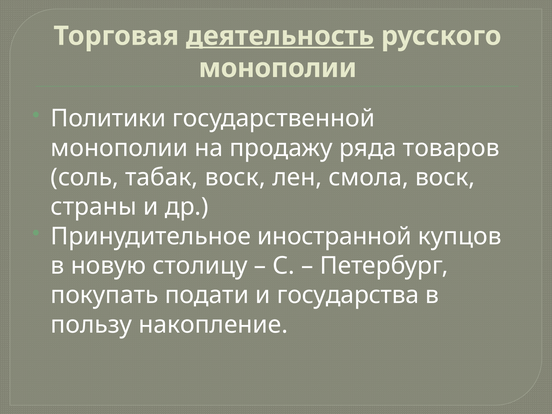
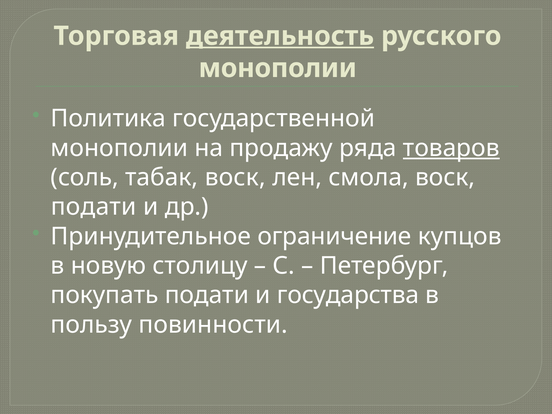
Политики: Политики -> Политика
товаров underline: none -> present
страны at (94, 207): страны -> подати
иностранной: иностранной -> ограничение
накопление: накопление -> повинности
